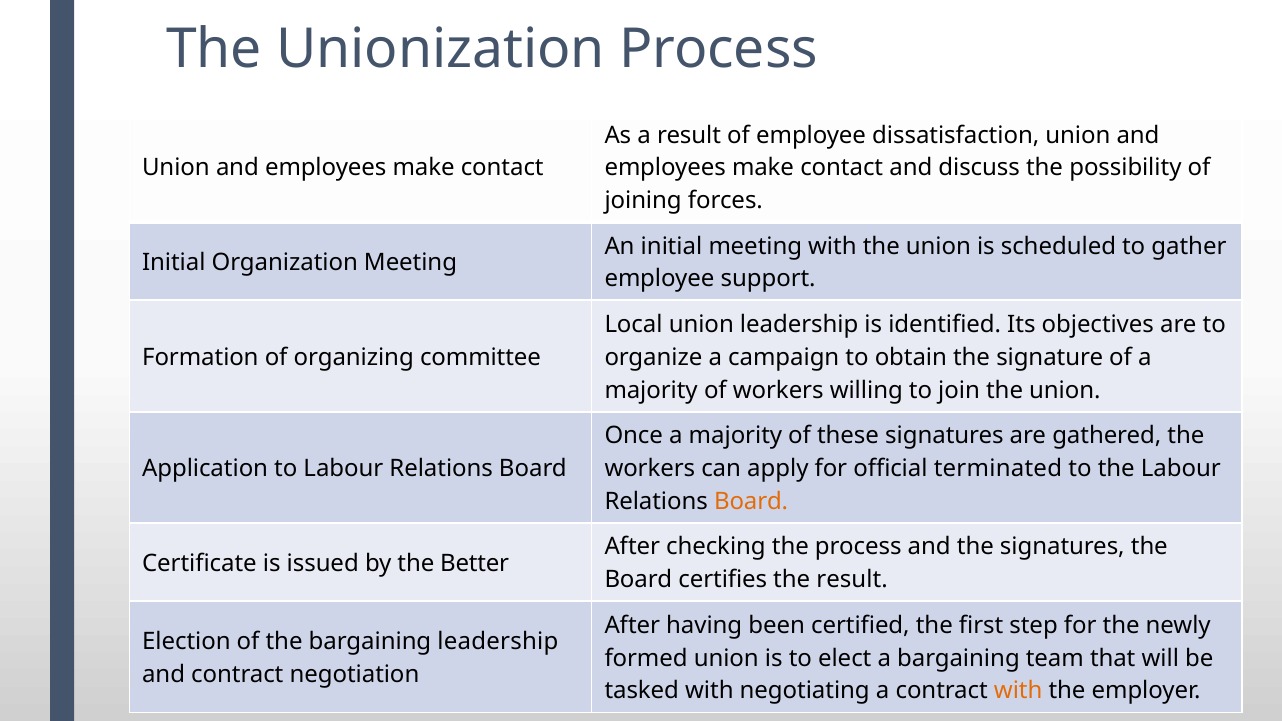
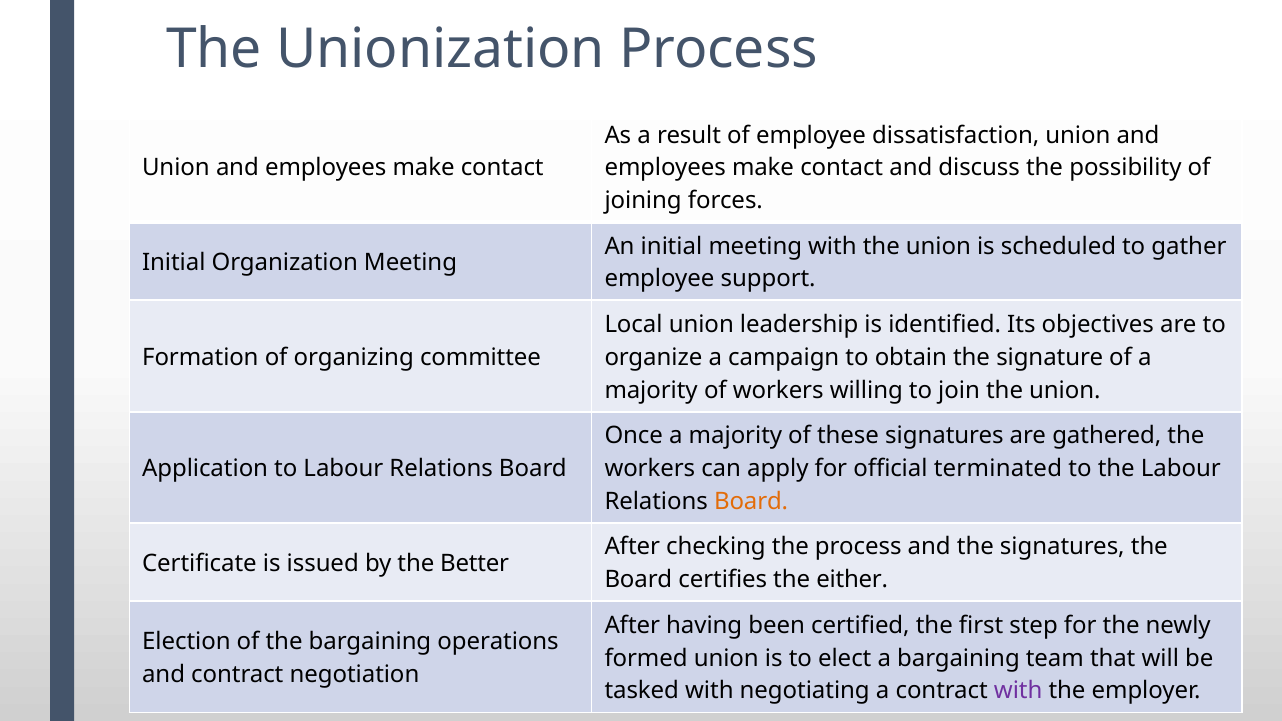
the result: result -> either
bargaining leadership: leadership -> operations
with at (1018, 691) colour: orange -> purple
